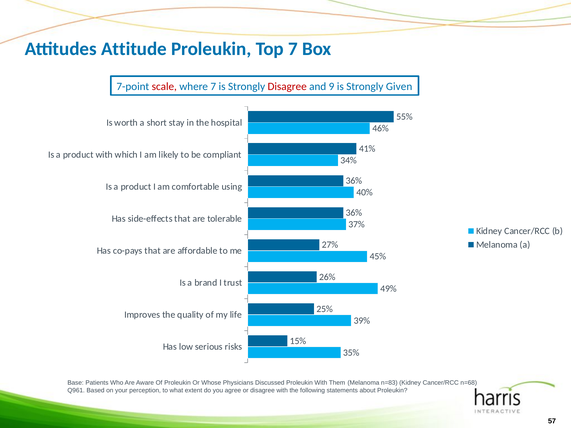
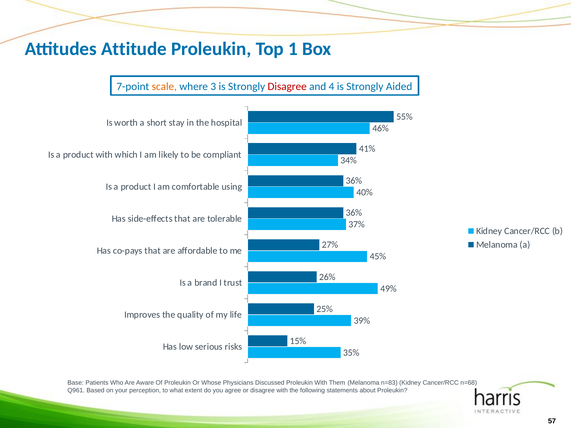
Top 7: 7 -> 1
scale colour: red -> orange
where 7: 7 -> 3
9: 9 -> 4
Given: Given -> Aided
